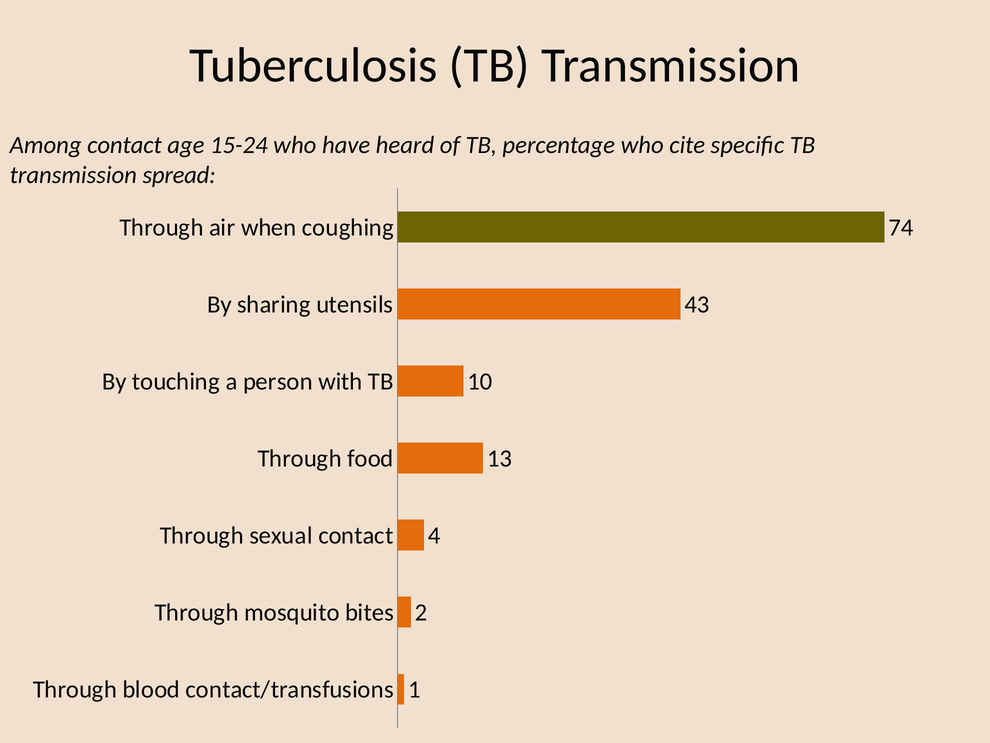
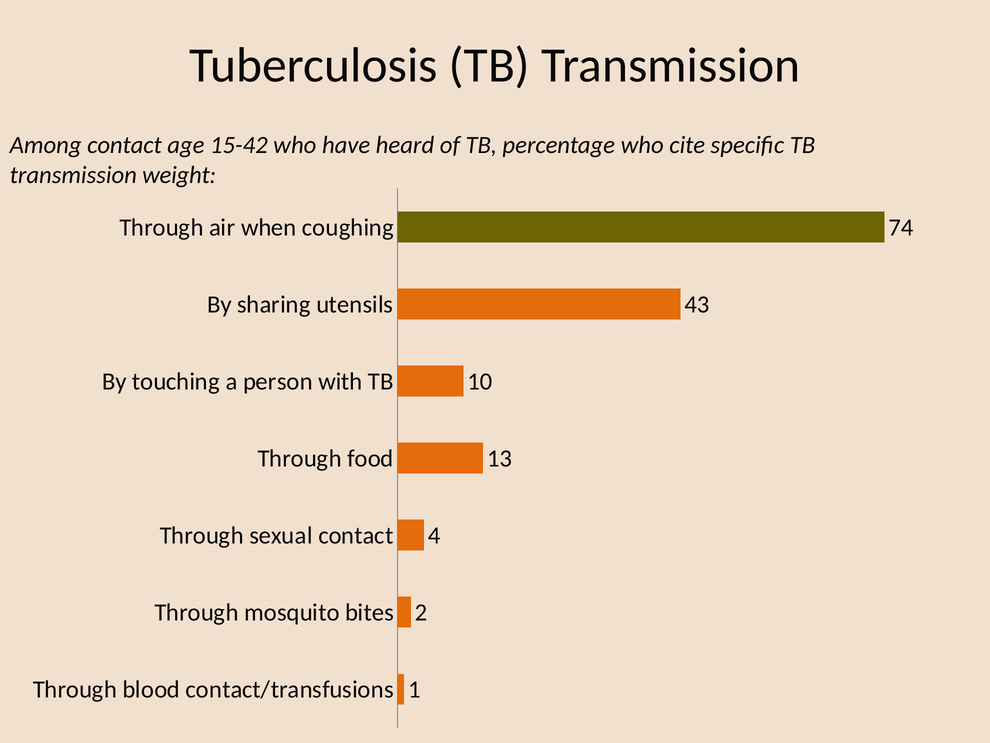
15-24: 15-24 -> 15-42
spread: spread -> weight
